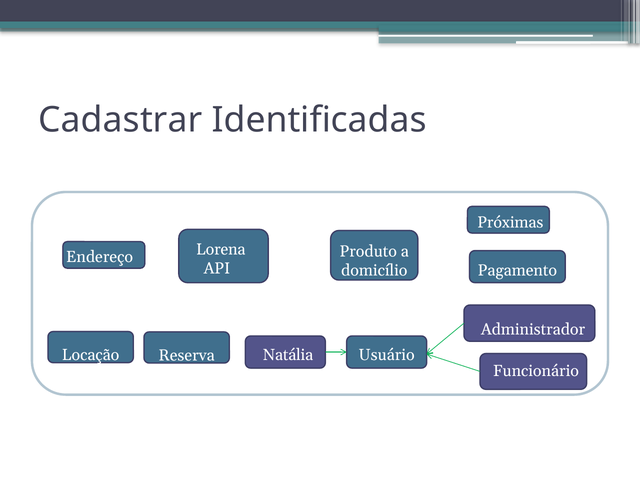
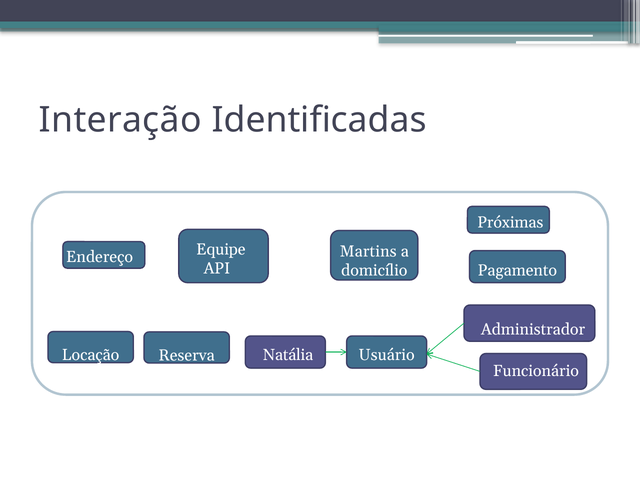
Cadastrar: Cadastrar -> Interação
Produto: Produto -> Martins
Lorena: Lorena -> Equipe
